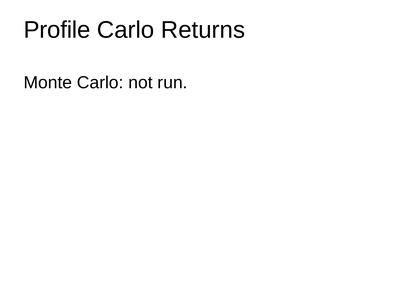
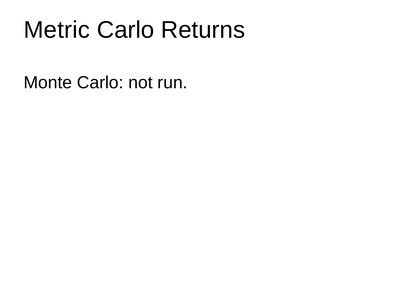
Profile: Profile -> Metric
